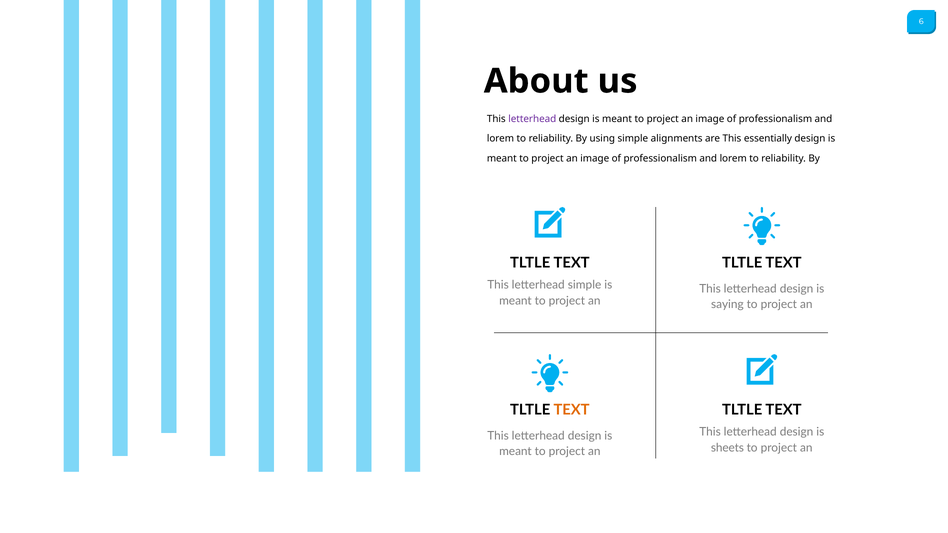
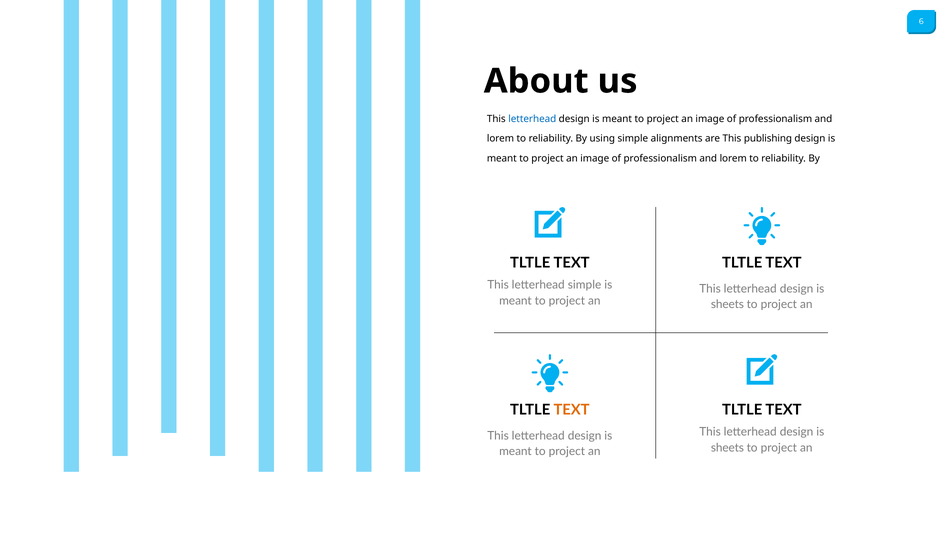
letterhead at (532, 119) colour: purple -> blue
essentially: essentially -> publishing
saying at (727, 305): saying -> sheets
